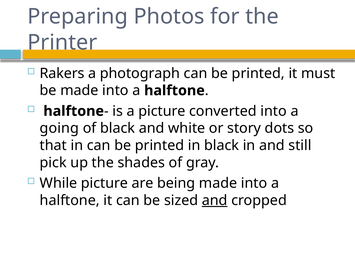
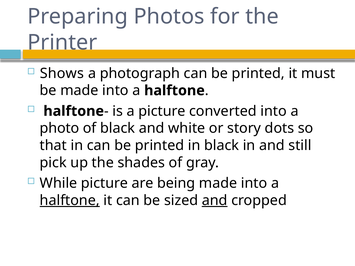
Rakers: Rakers -> Shows
going: going -> photo
halftone at (70, 200) underline: none -> present
